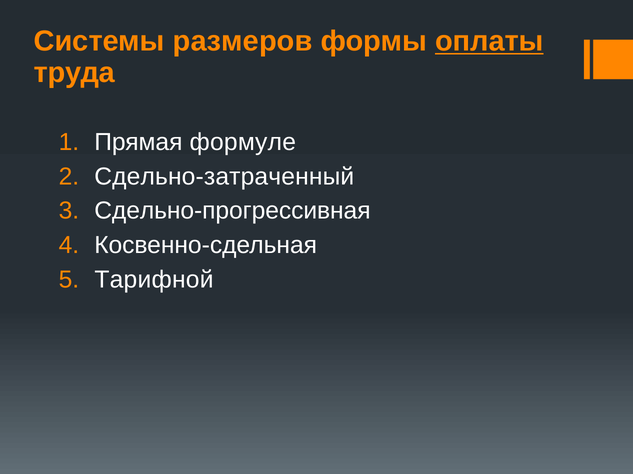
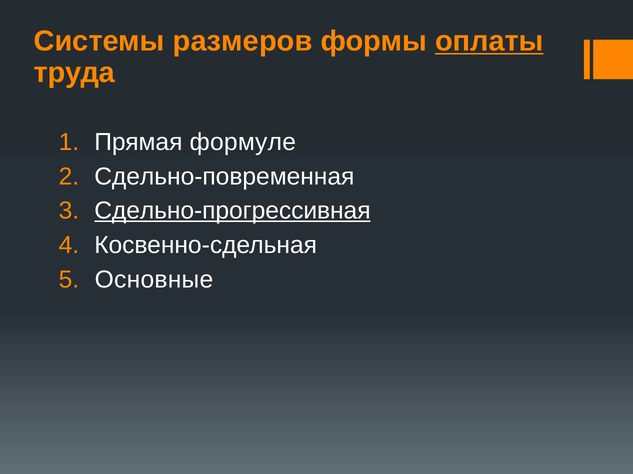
Сдельно-затраченный: Сдельно-затраченный -> Сдельно-повременная
Сдельно-прогрессивная underline: none -> present
Тарифной: Тарифной -> Основные
